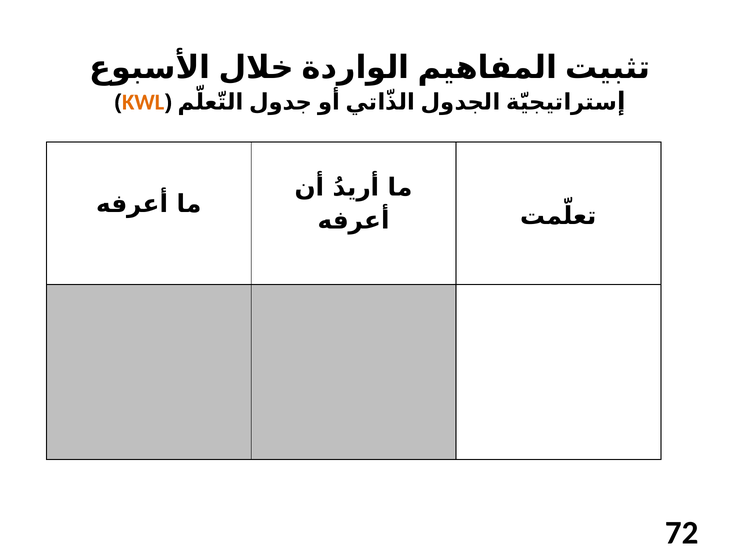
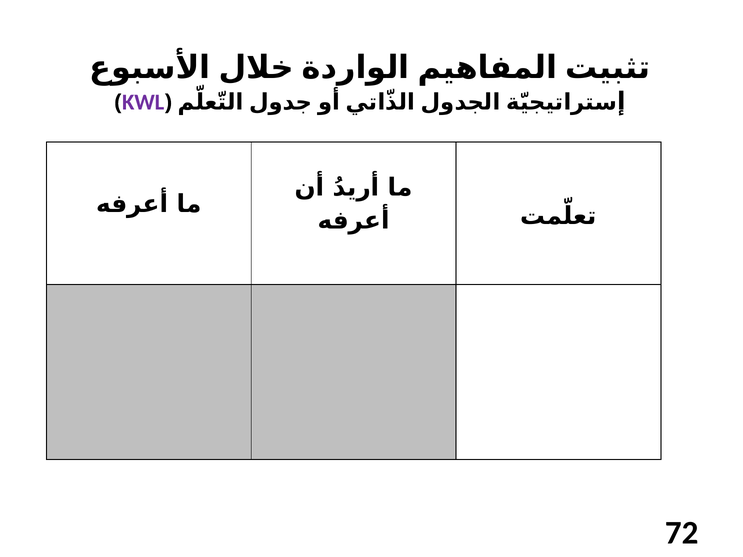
KWL colour: orange -> purple
